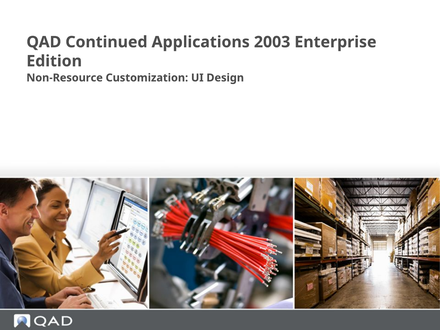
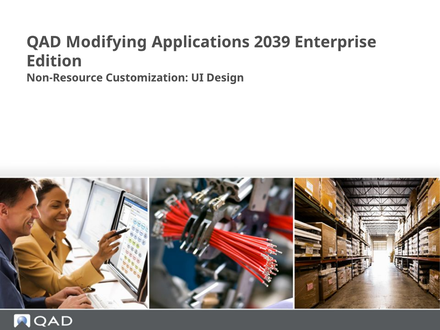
Continued: Continued -> Modifying
2003: 2003 -> 2039
